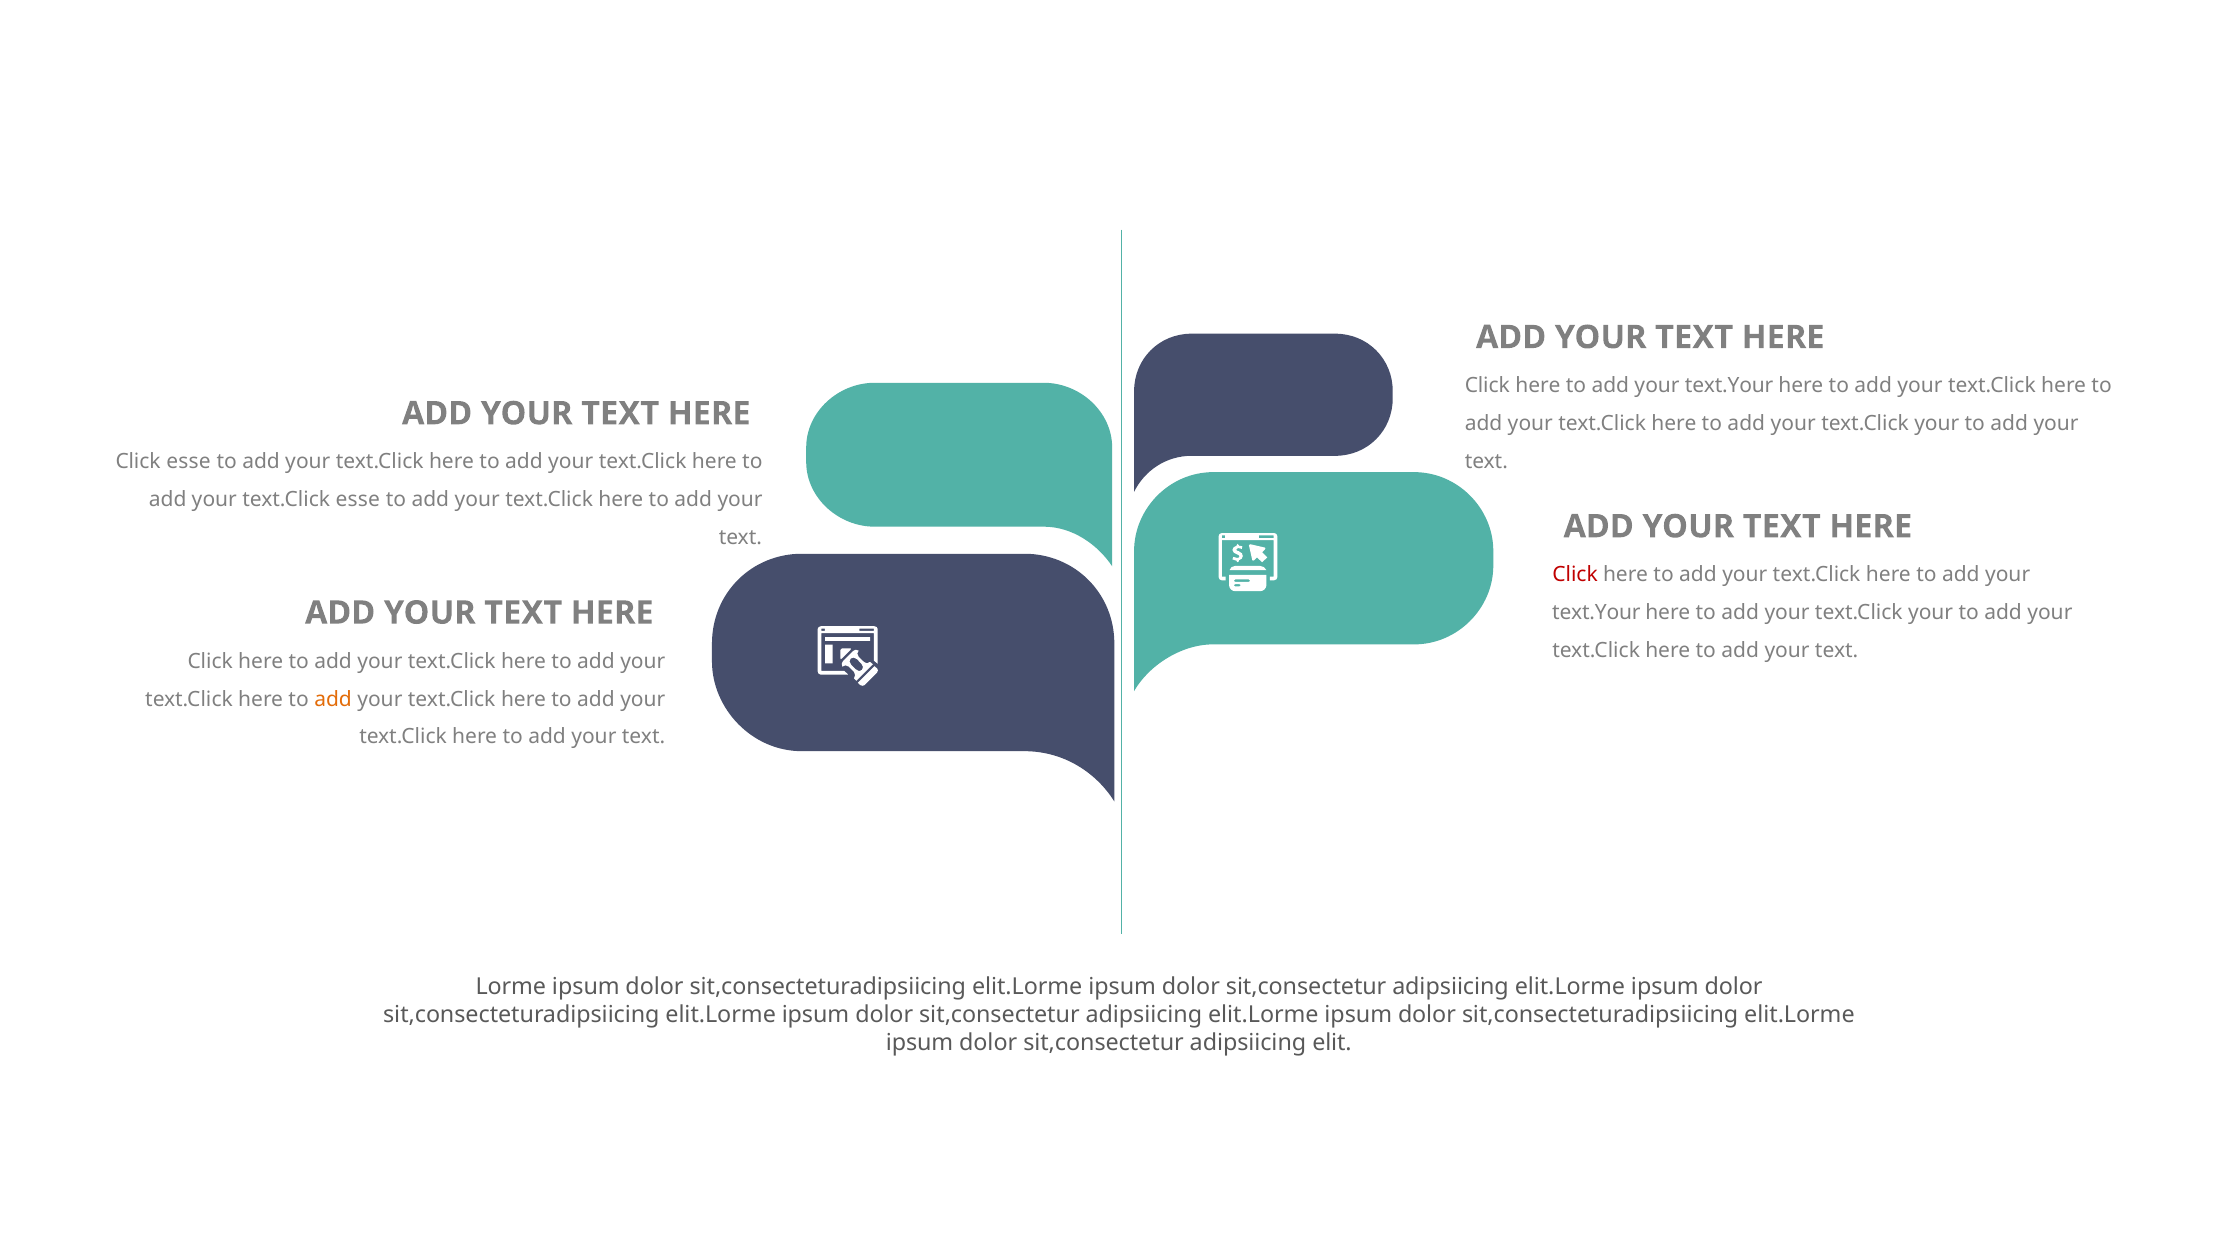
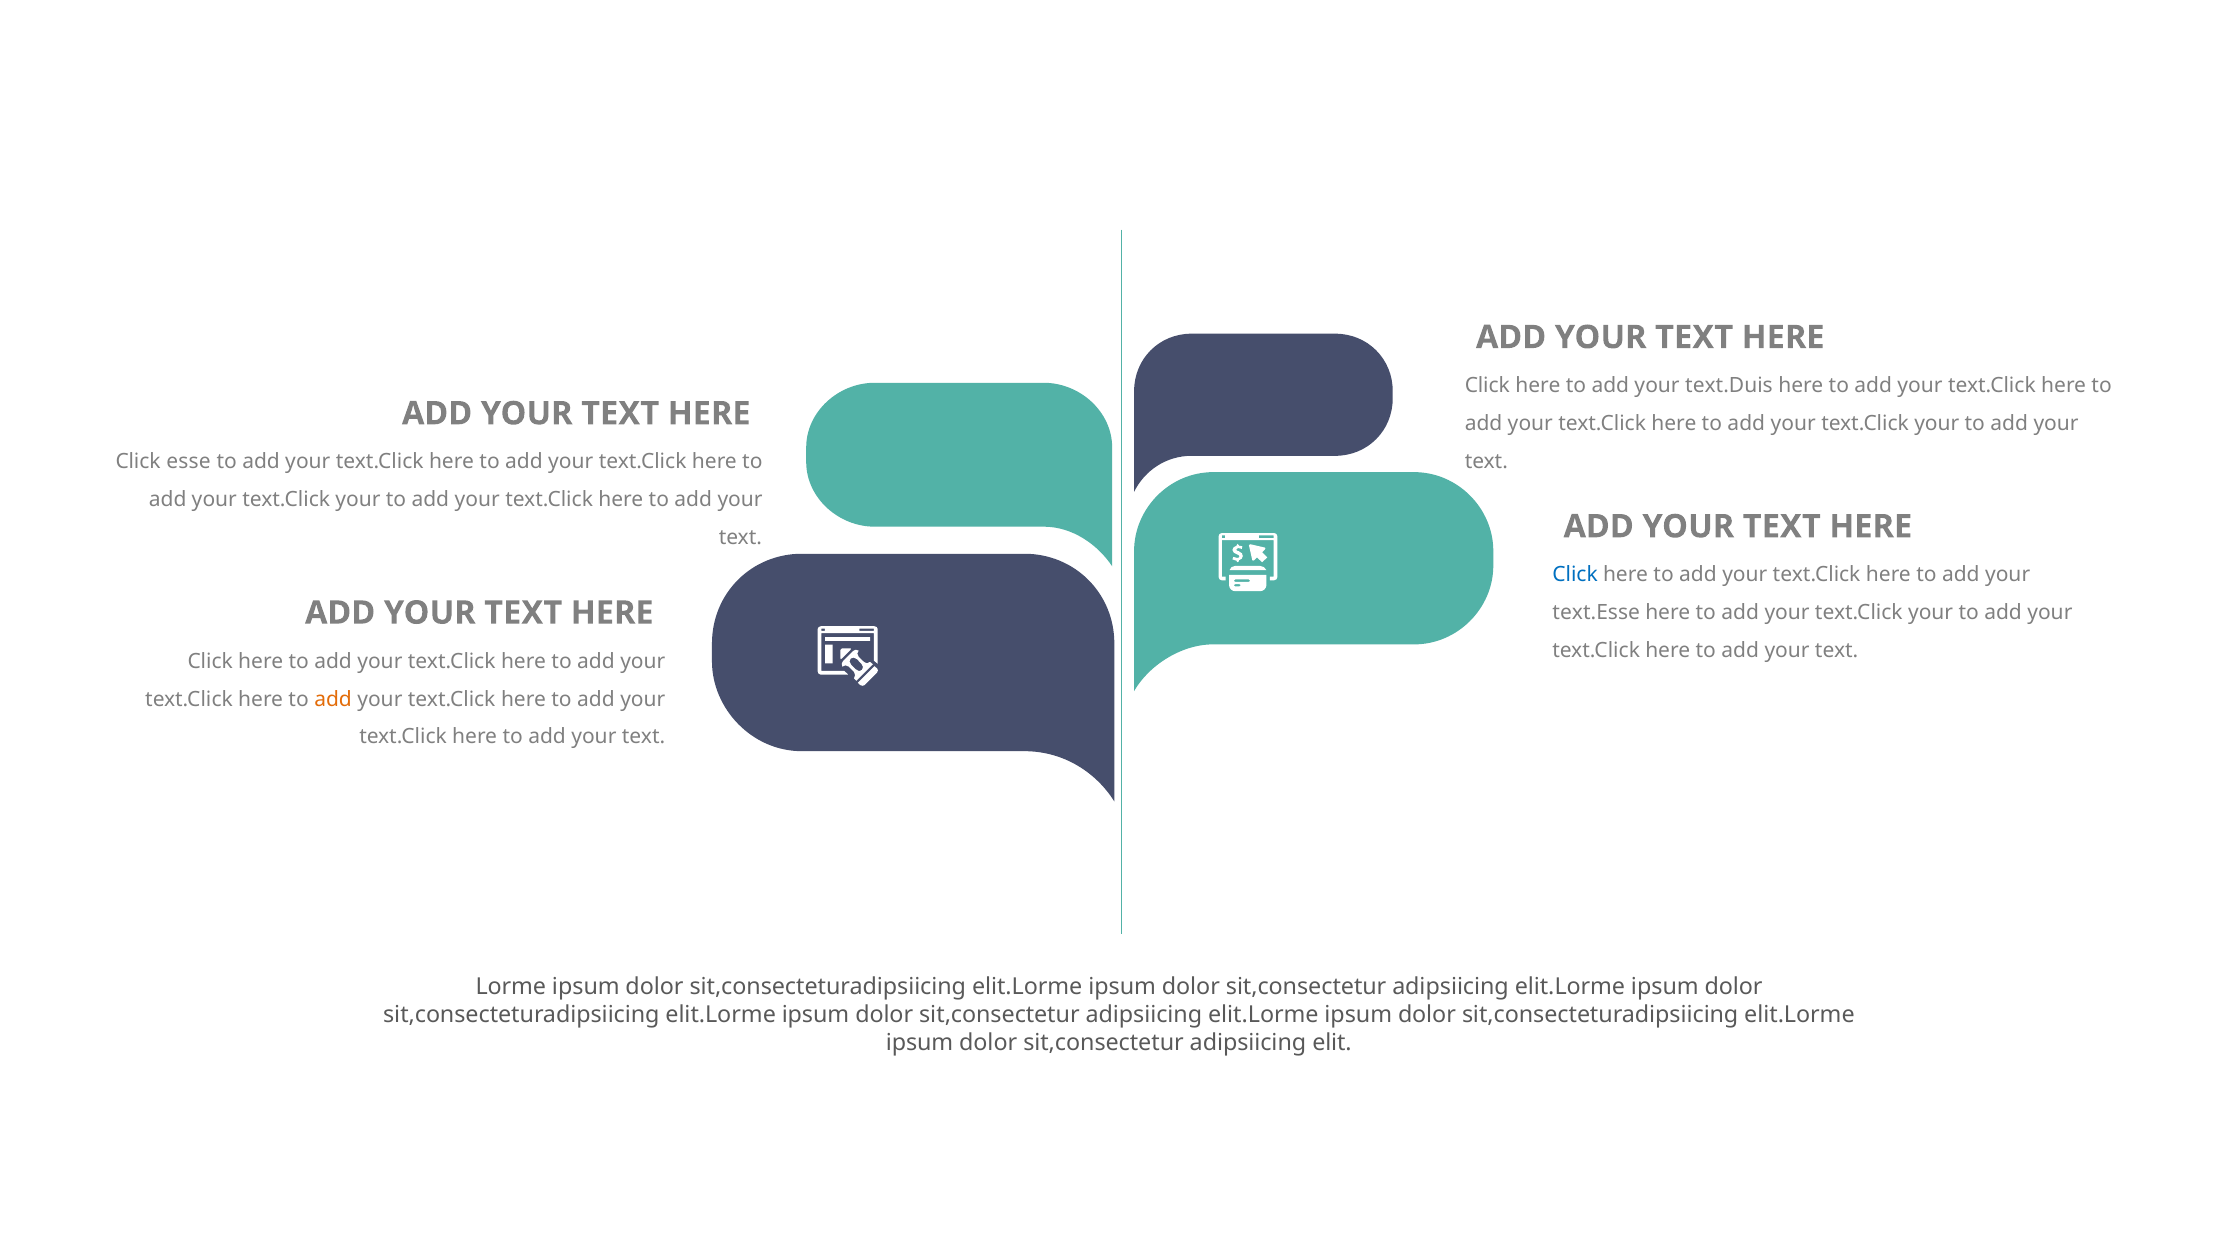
text.Your at (1729, 386): text.Your -> text.Duis
esse at (358, 500): esse -> your
Click at (1575, 575) colour: red -> blue
text.Your at (1596, 613): text.Your -> text.Esse
